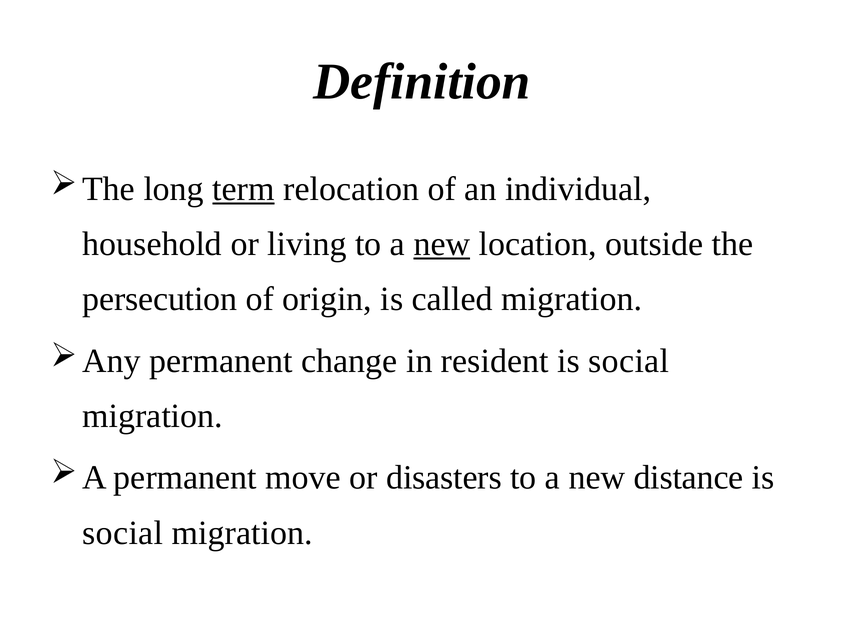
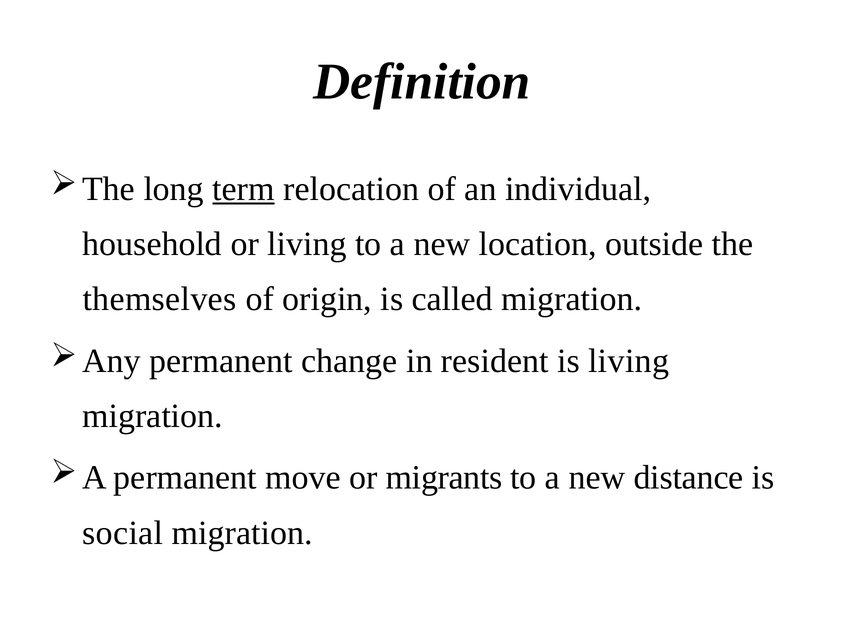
new at (442, 244) underline: present -> none
persecution: persecution -> themselves
resident is social: social -> living
disasters: disasters -> migrants
